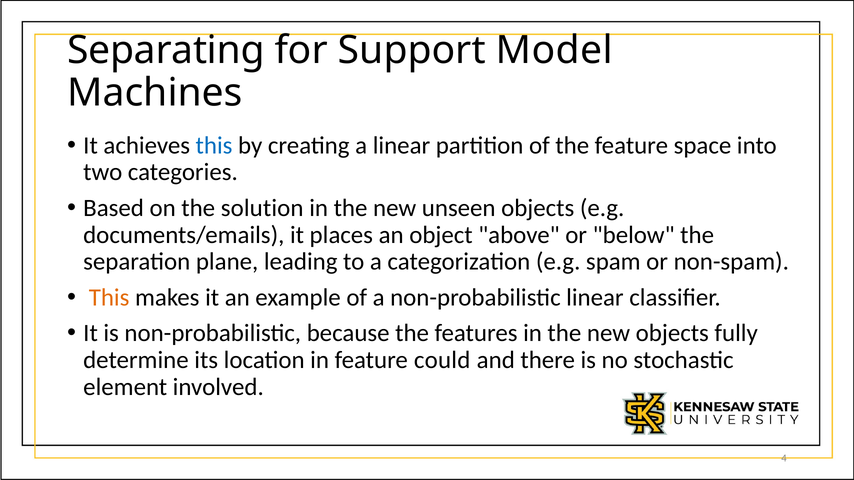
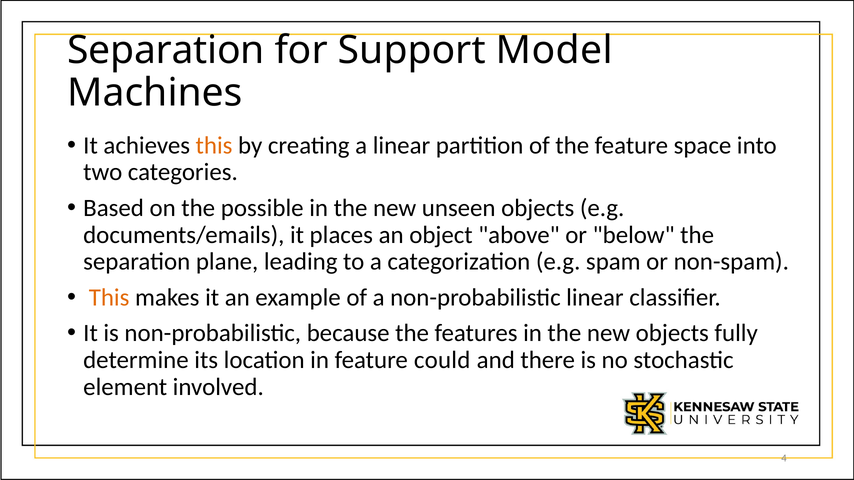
Separating at (166, 51): Separating -> Separation
this at (214, 145) colour: blue -> orange
solution: solution -> possible
